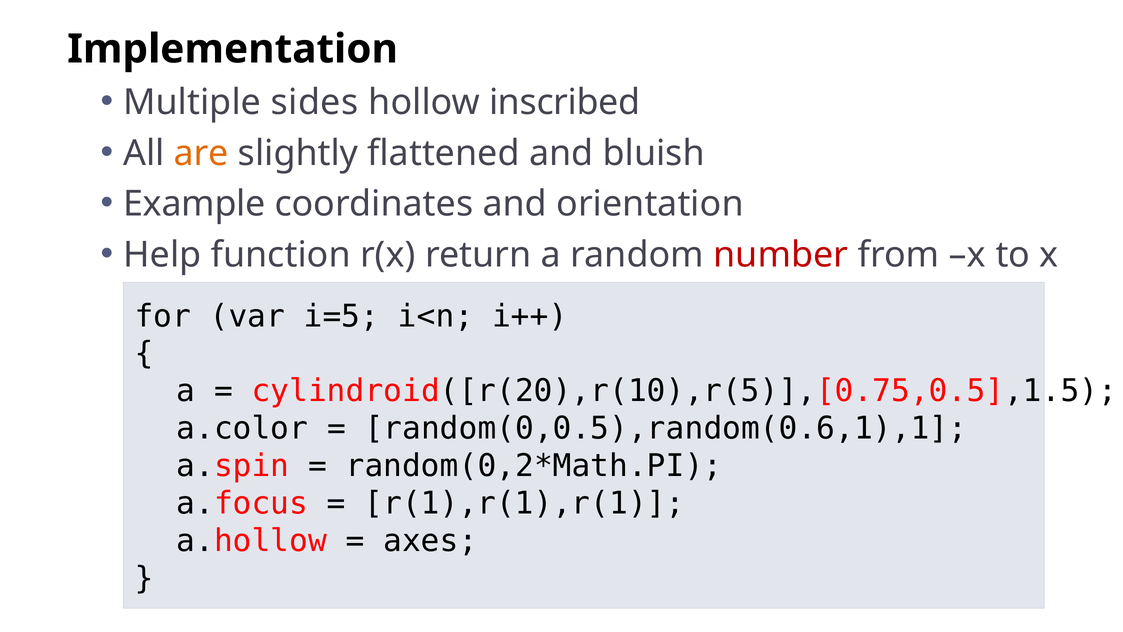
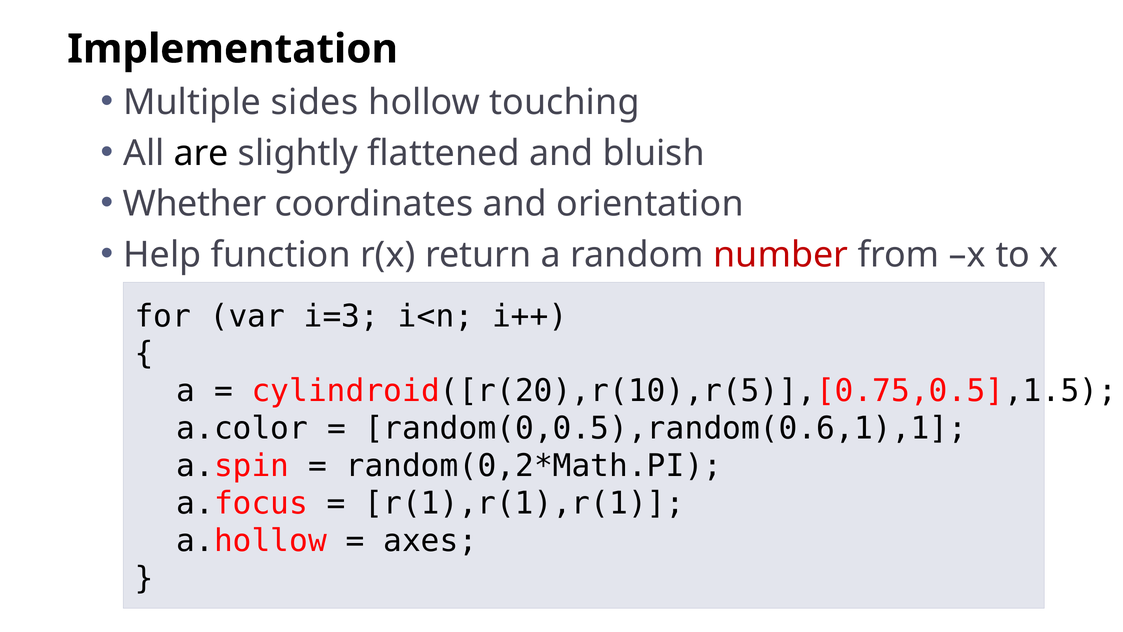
inscribed: inscribed -> touching
are colour: orange -> black
Example: Example -> Whether
i=5: i=5 -> i=3
